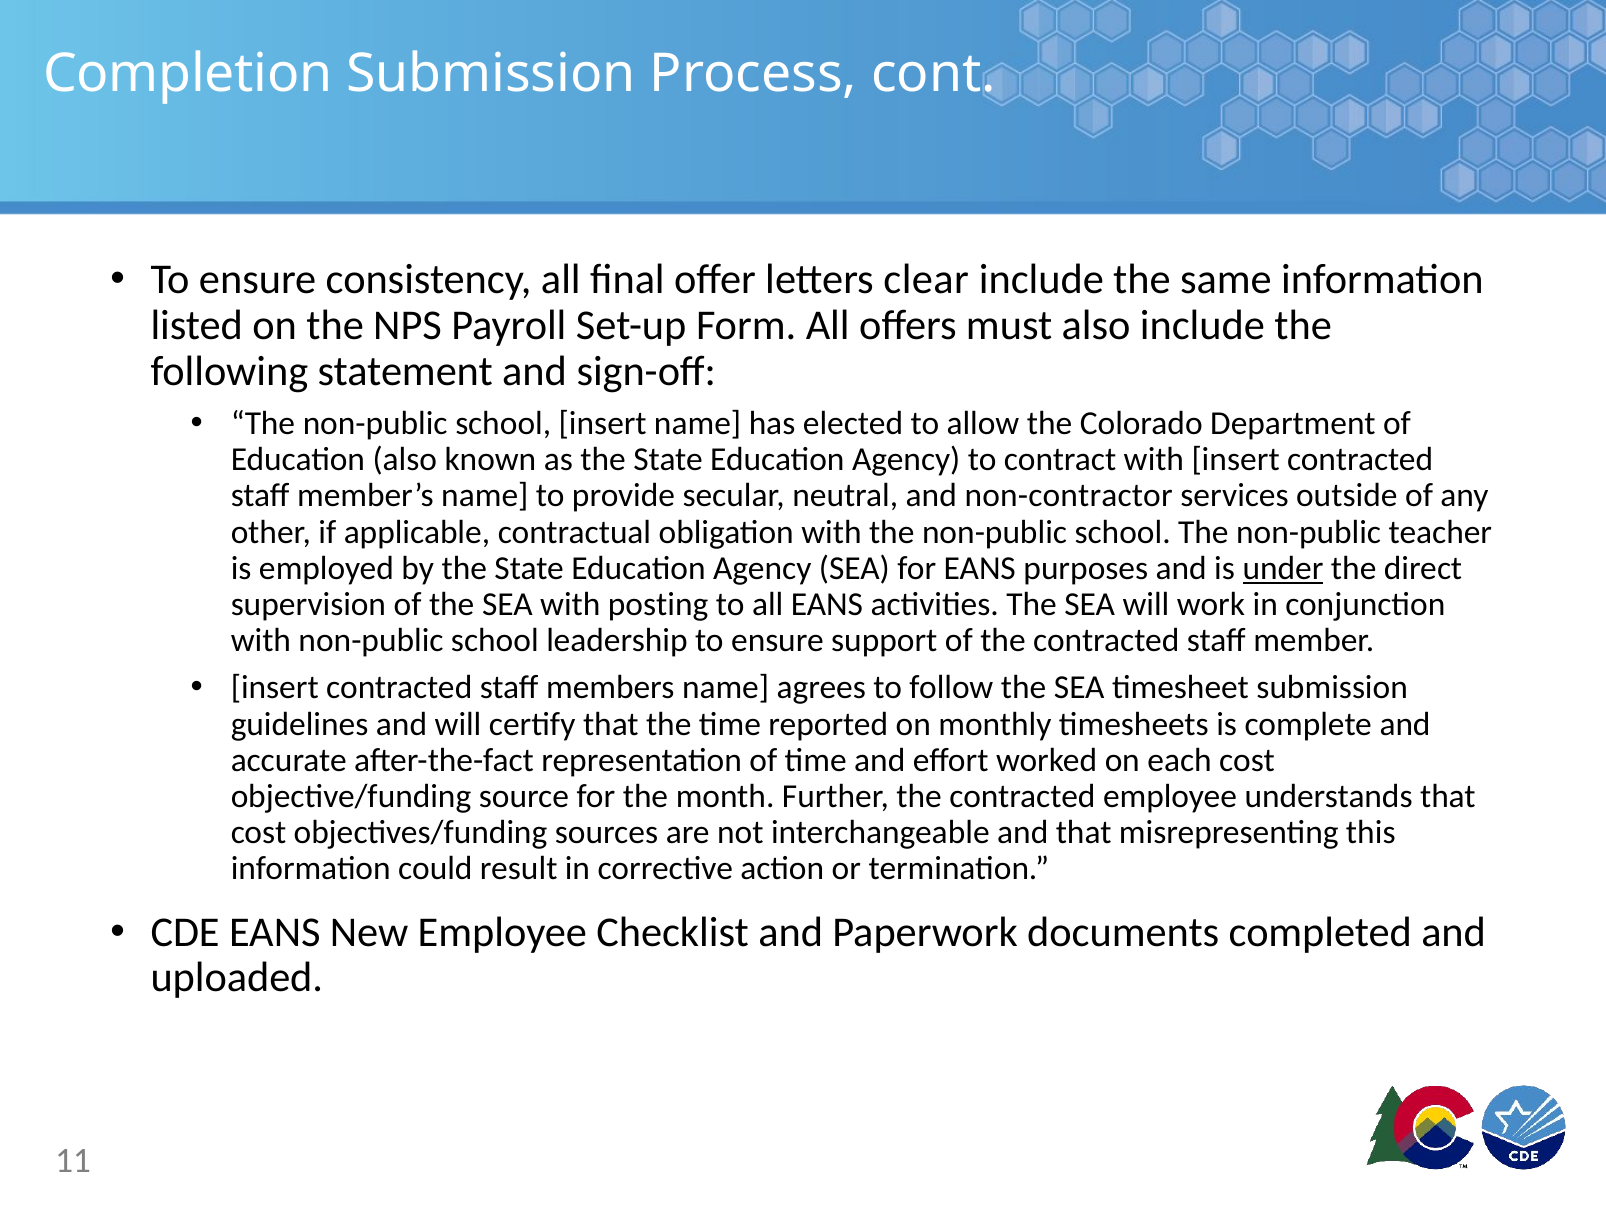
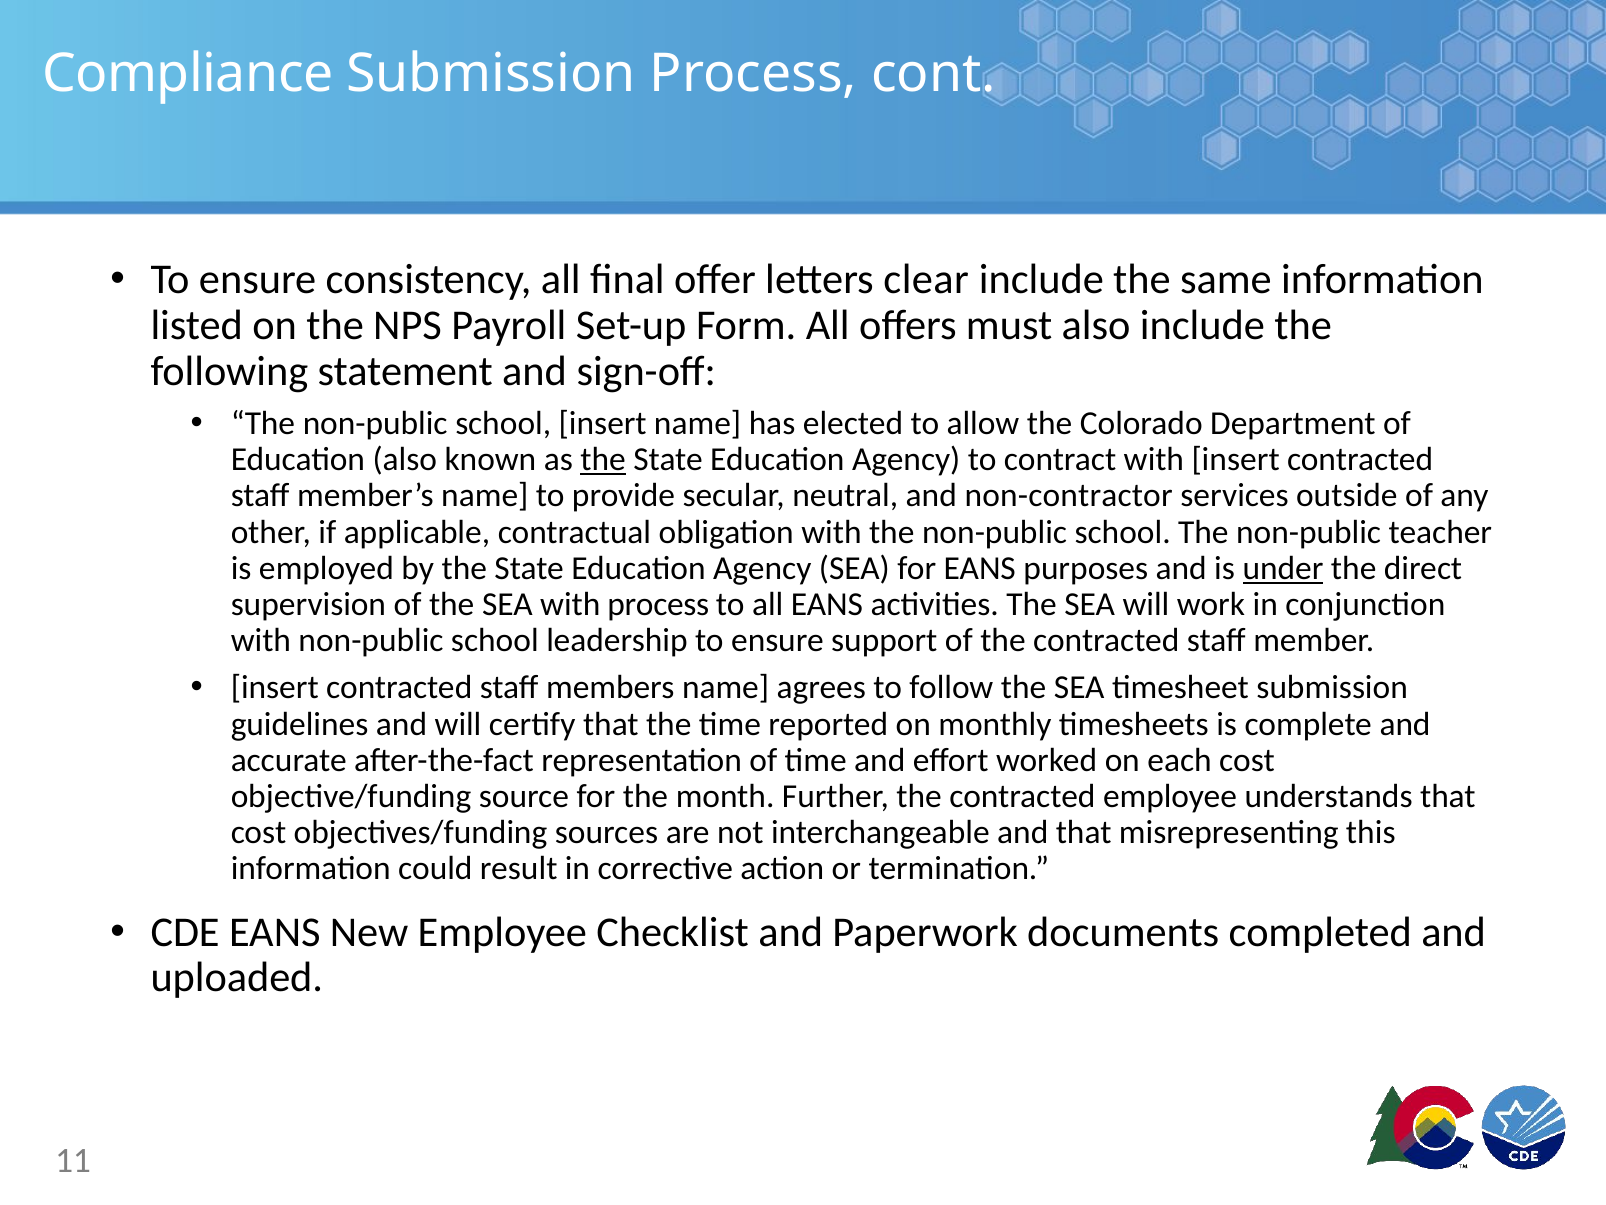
Completion: Completion -> Compliance
the at (603, 459) underline: none -> present
with posting: posting -> process
